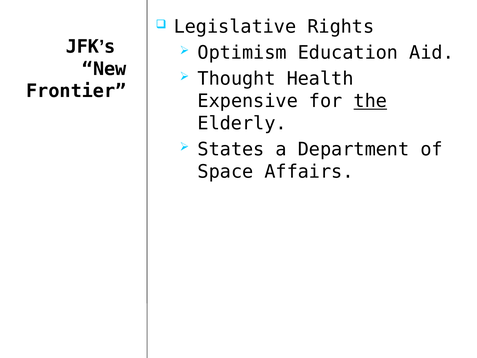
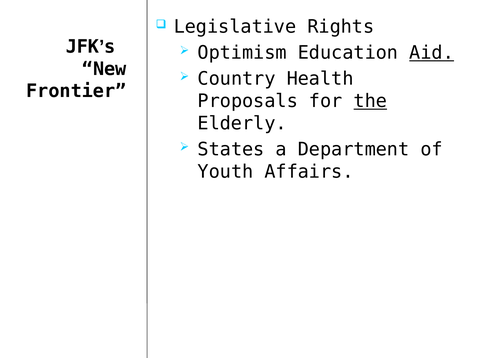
Aid underline: none -> present
Thought: Thought -> Country
Expensive: Expensive -> Proposals
Space: Space -> Youth
